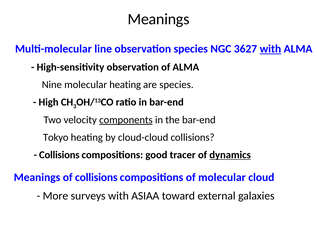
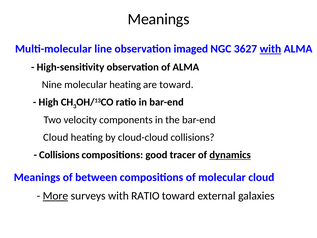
observation species: species -> imaged
are species: species -> toward
components underline: present -> none
Tokyo at (56, 137): Tokyo -> Cloud
of collisions: collisions -> between
More underline: none -> present
with ASIAA: ASIAA -> RATIO
